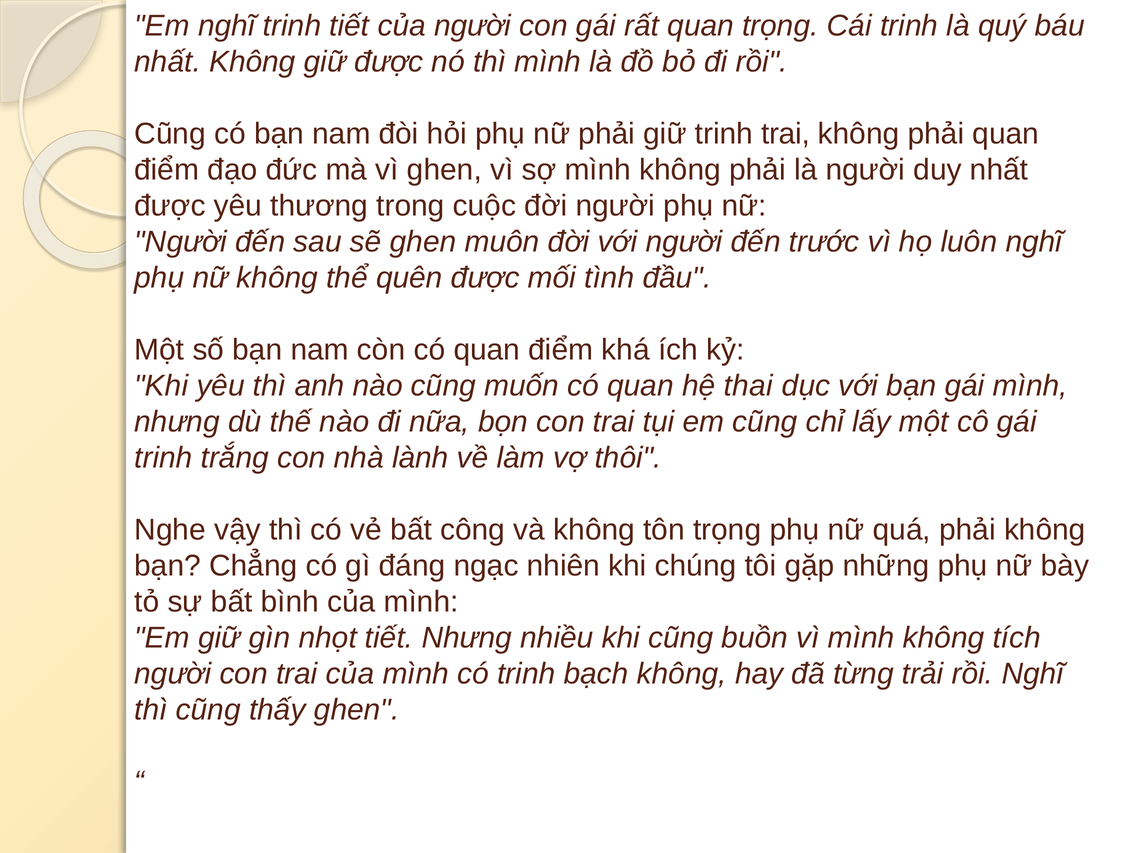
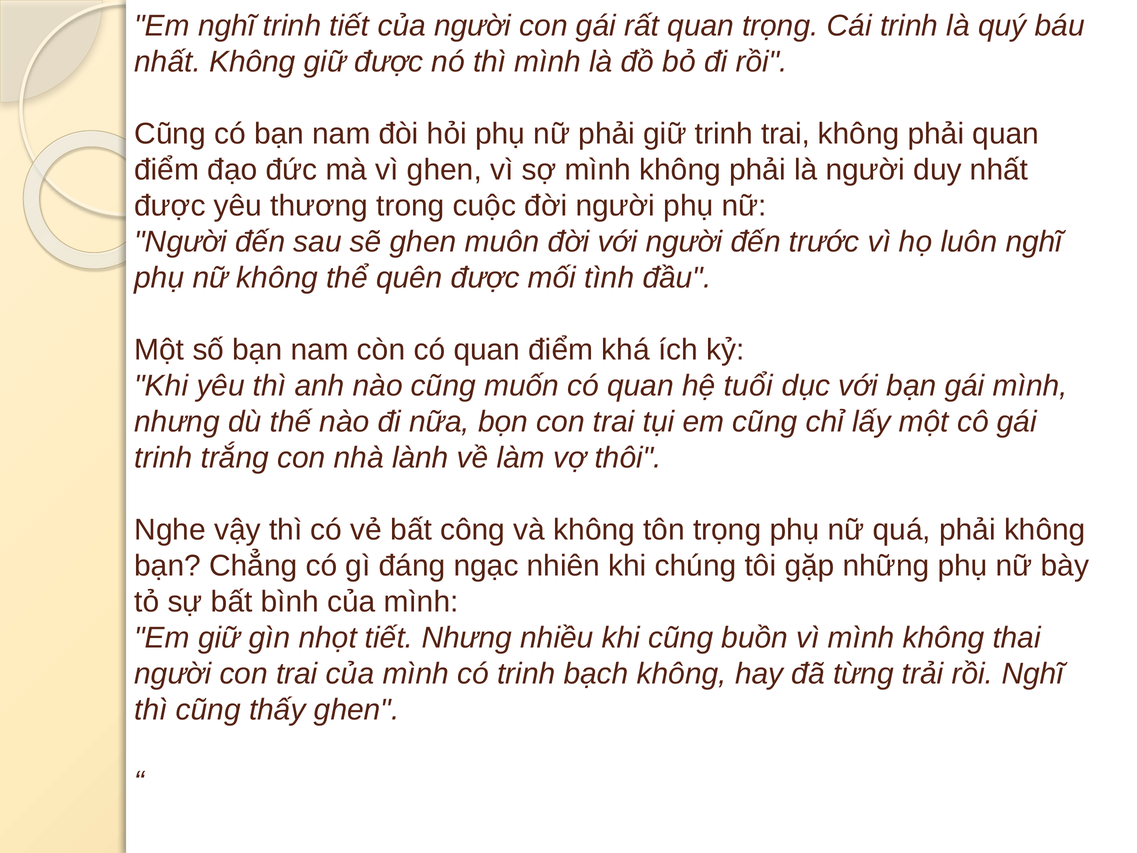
thai: thai -> tuổi
tích: tích -> thai
